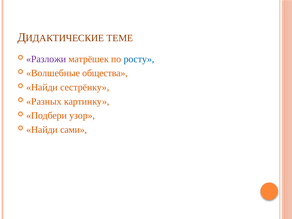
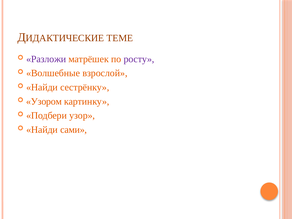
росту colour: blue -> purple
общества: общества -> взрослой
Разных: Разных -> Узором
